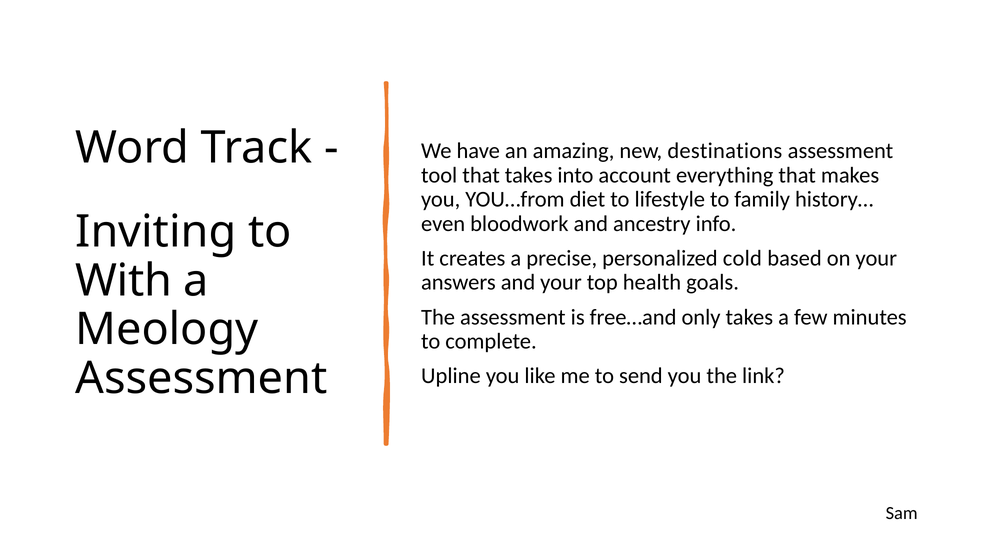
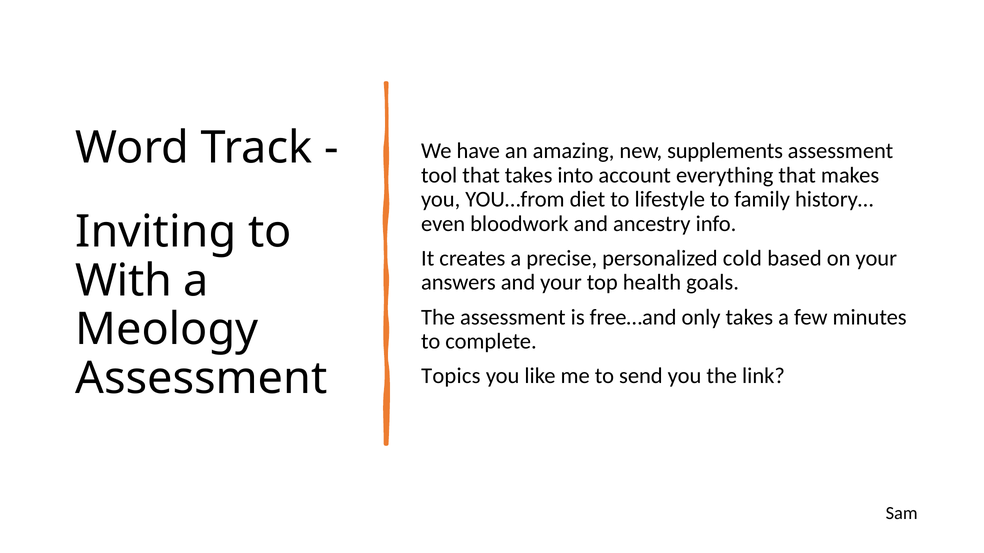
destinations: destinations -> supplements
Upline: Upline -> Topics
